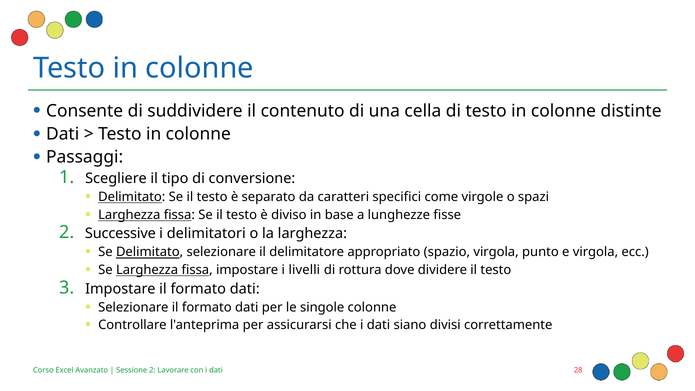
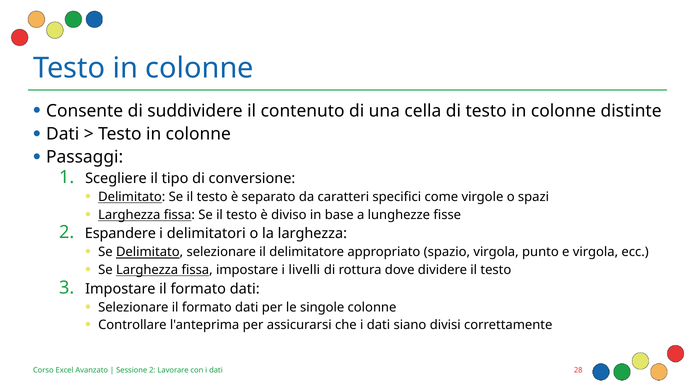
Successive: Successive -> Espandere
